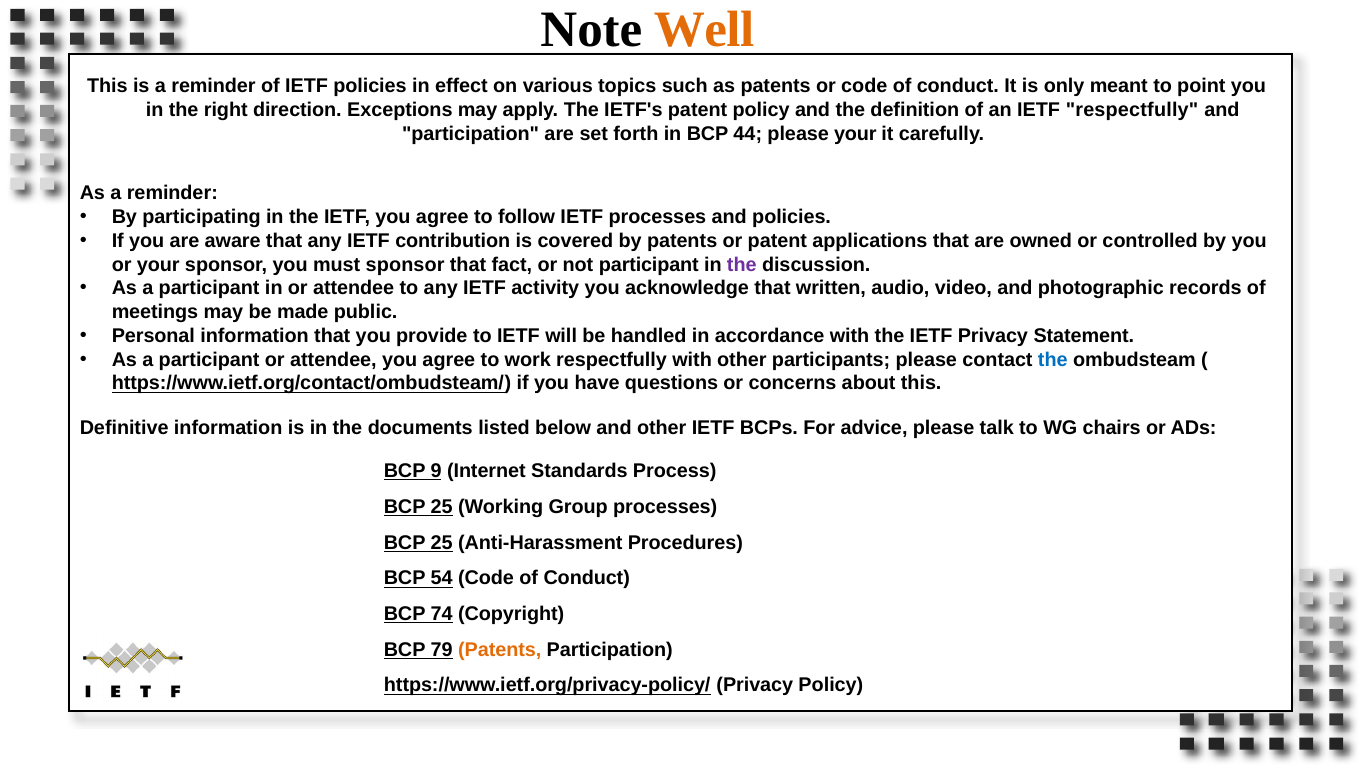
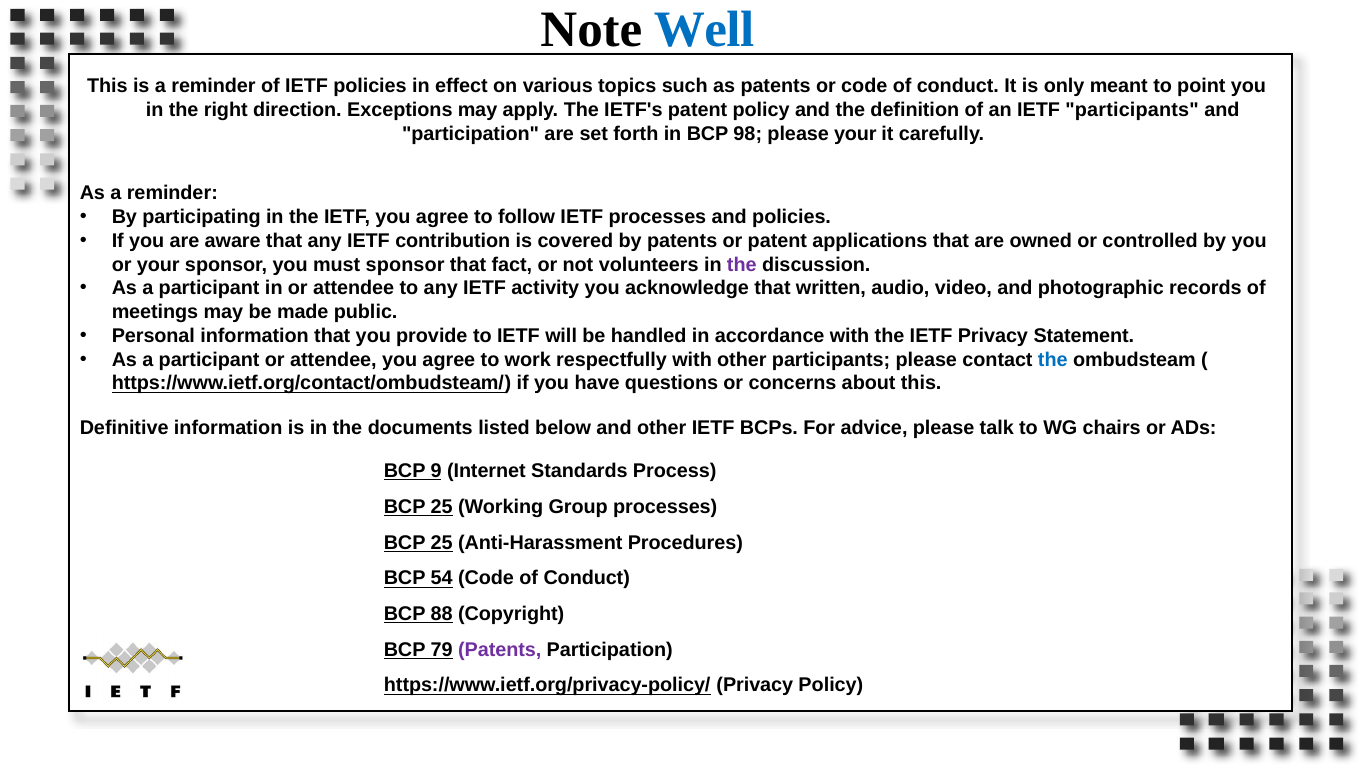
Well colour: orange -> blue
IETF respectfully: respectfully -> participants
44: 44 -> 98
not participant: participant -> volunteers
74: 74 -> 88
Patents at (500, 650) colour: orange -> purple
